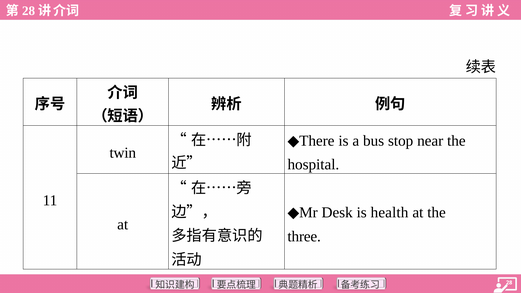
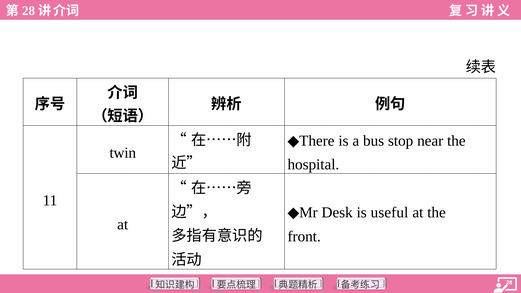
health: health -> useful
three: three -> front
